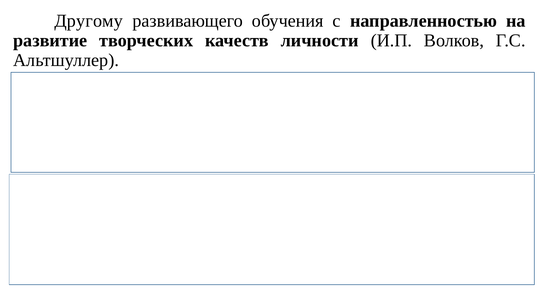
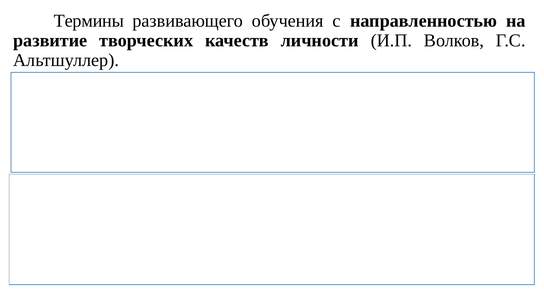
Другому: Другому -> Термины
